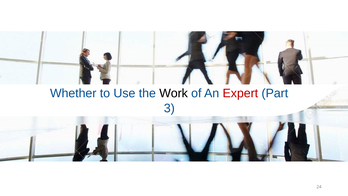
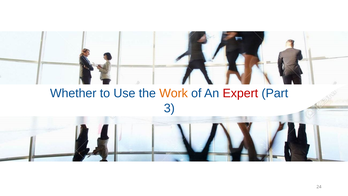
Work colour: black -> orange
